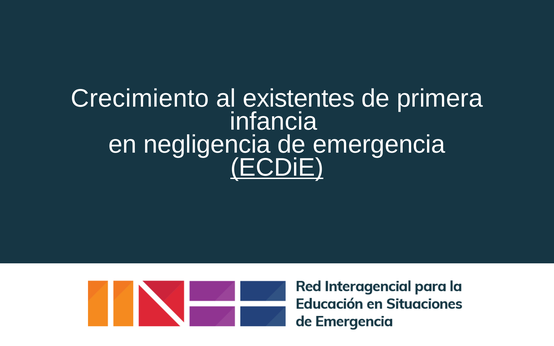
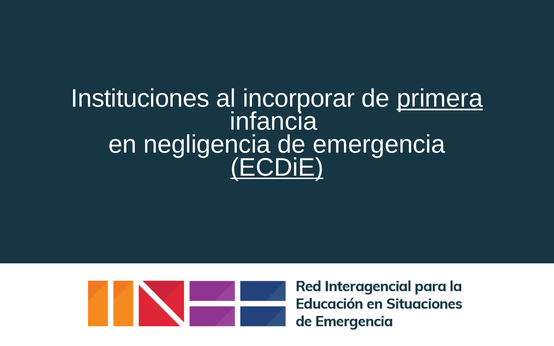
Crecimiento: Crecimiento -> Instituciones
existentes: existentes -> incorporar
primera underline: none -> present
